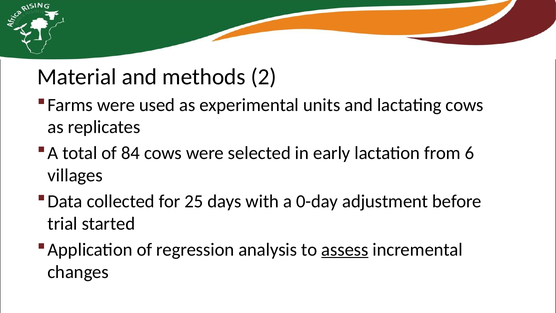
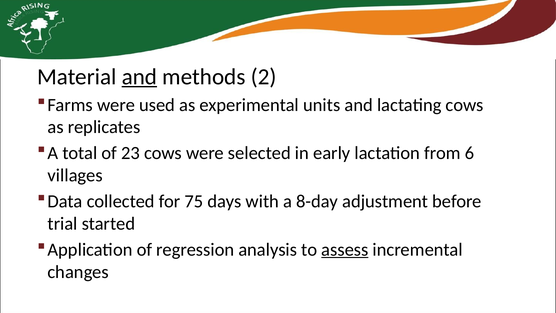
and at (139, 77) underline: none -> present
84: 84 -> 23
25: 25 -> 75
0-day: 0-day -> 8-day
